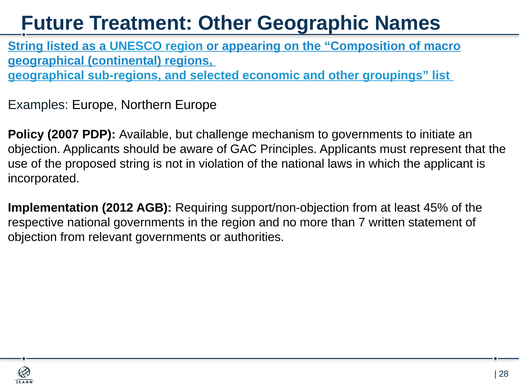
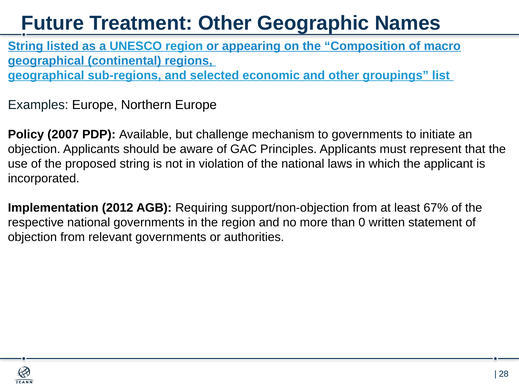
45%: 45% -> 67%
7: 7 -> 0
